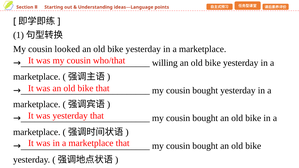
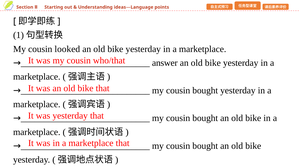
willing: willing -> answer
